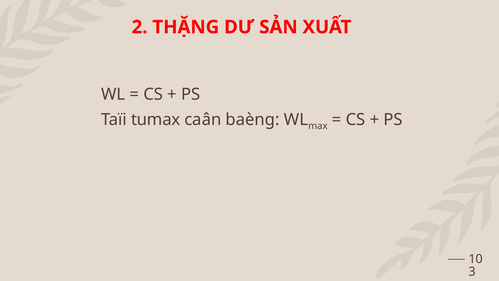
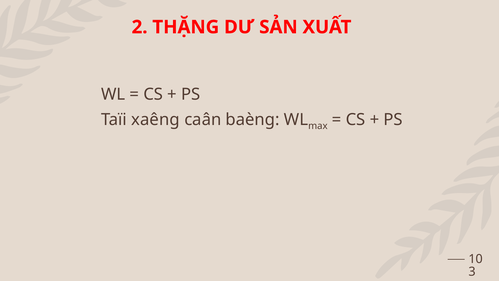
tumax: tumax -> xaêng
